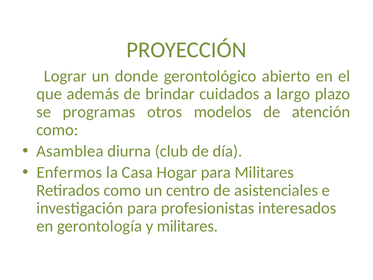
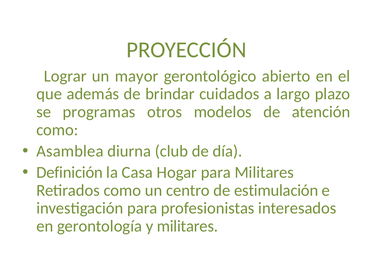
donde: donde -> mayor
Enfermos: Enfermos -> Definición
asistenciales: asistenciales -> estimulación
